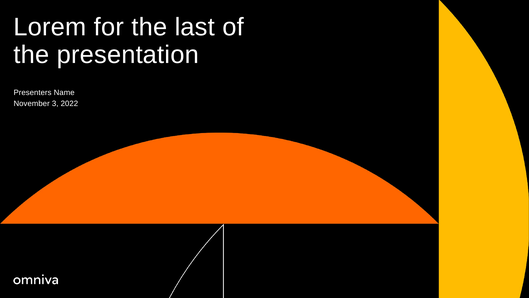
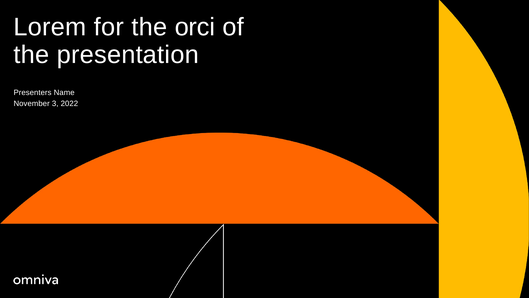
last: last -> orci
